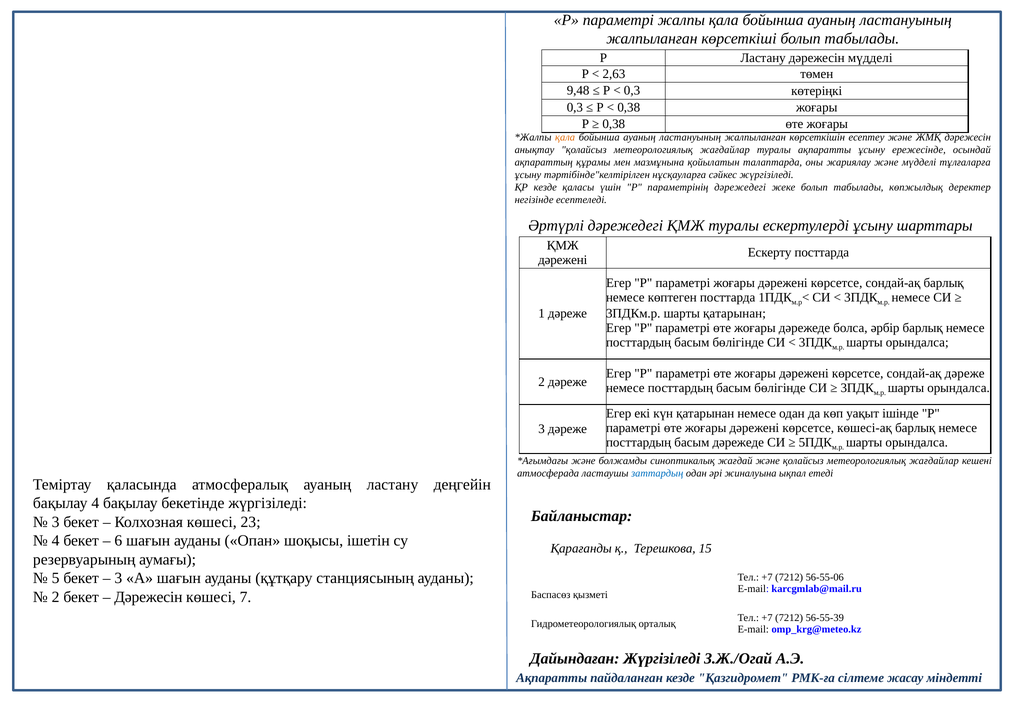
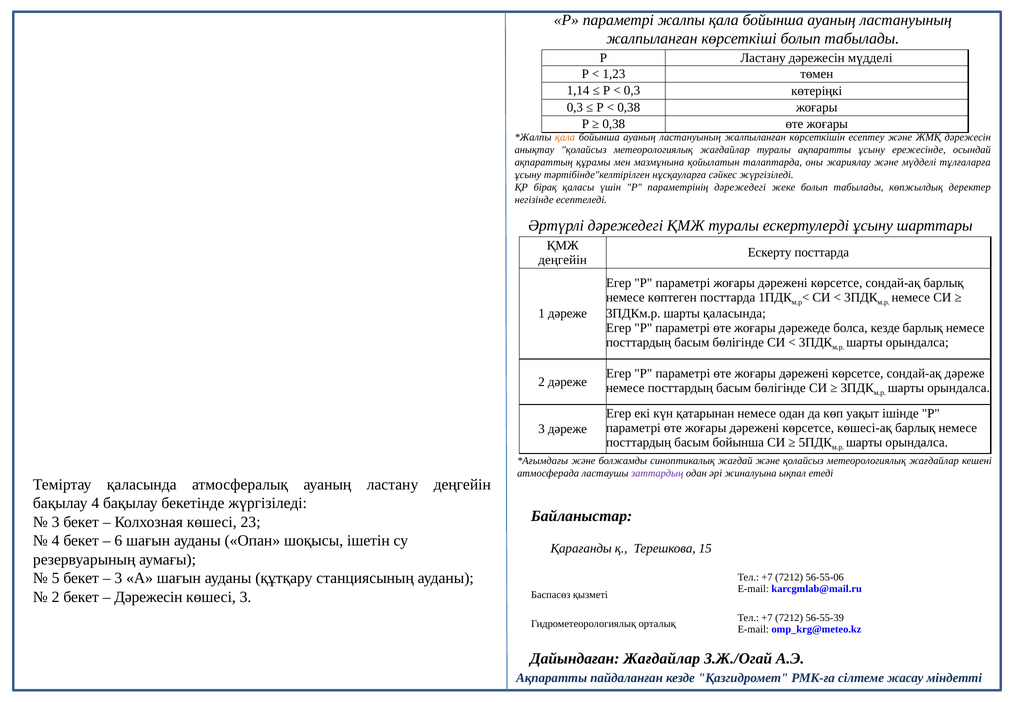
2,63: 2,63 -> 1,23
9,48: 9,48 -> 1,14
ҚР кезде: кезде -> бірақ
дәрежені at (563, 260): дәрежені -> деңгейін
шарты қатарынан: қатарынан -> қаласында
болса әрбір: әрбір -> кезде
басым дәрежеде: дәрежеде -> бойынша
заттардың colour: blue -> purple
көшесі 7: 7 -> 3
Дайындаған Жүргізіледі: Жүргізіледі -> Жағдайлар
